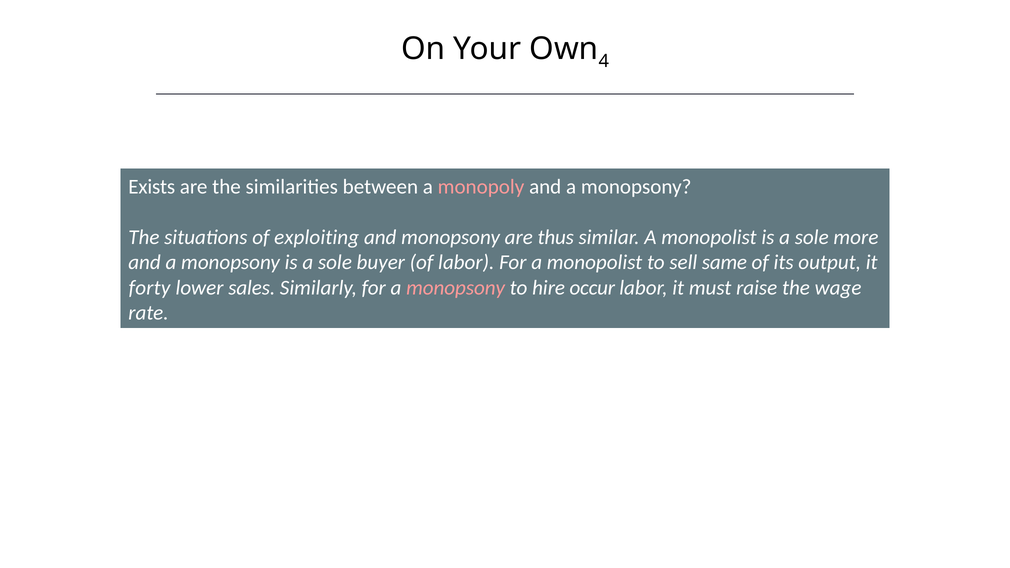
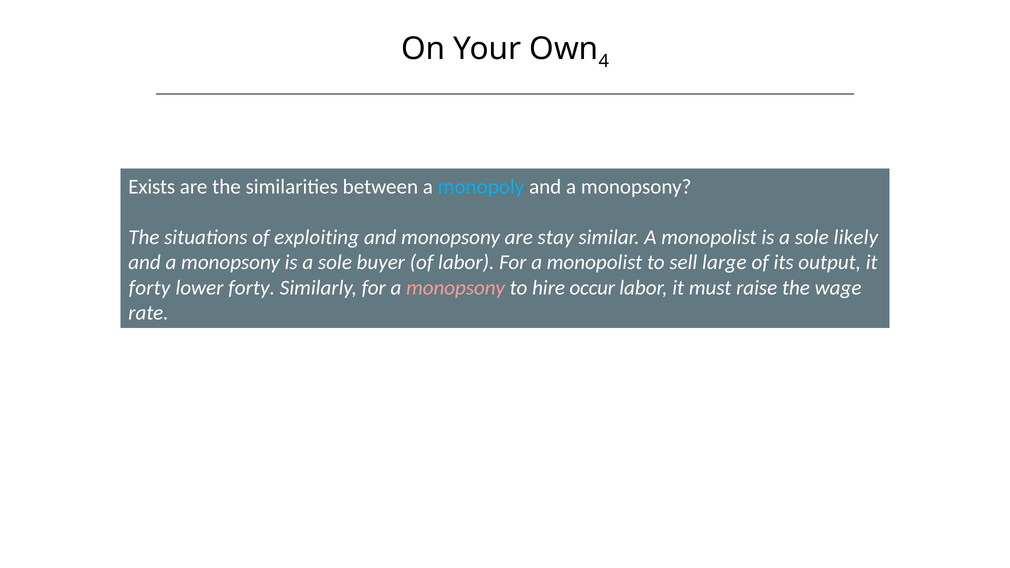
monopoly colour: pink -> light blue
thus: thus -> stay
more: more -> likely
same: same -> large
lower sales: sales -> forty
